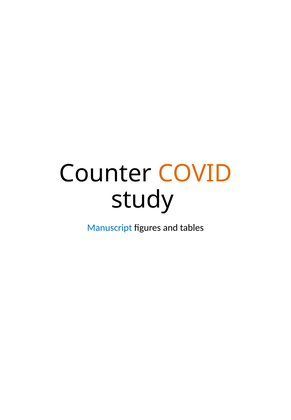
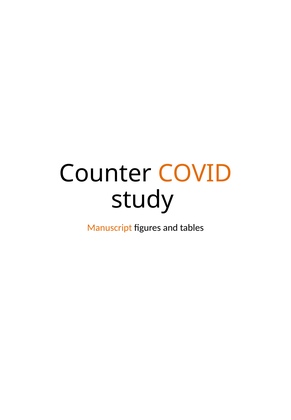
Manuscript colour: blue -> orange
